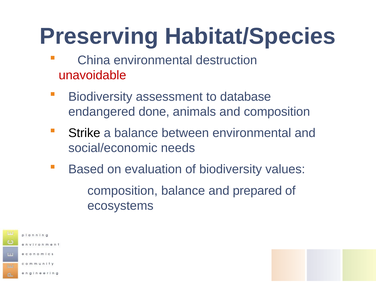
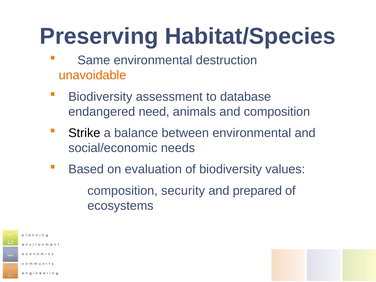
China: China -> Same
unavoidable colour: red -> orange
done: done -> need
composition balance: balance -> security
